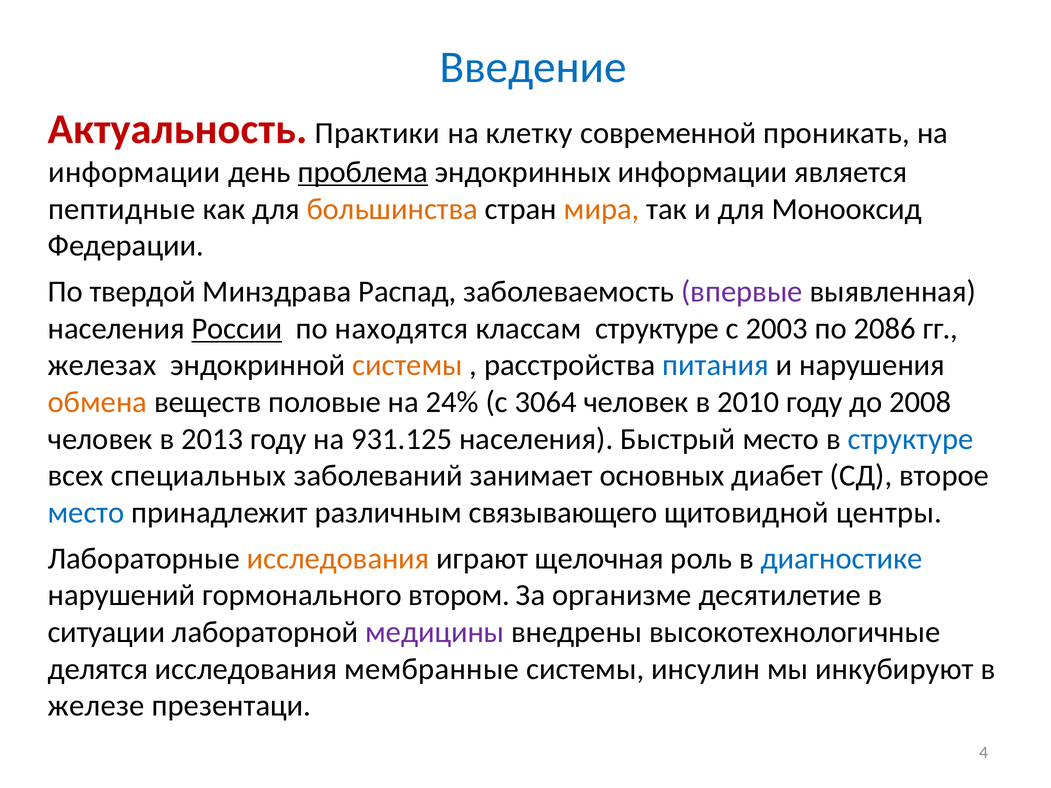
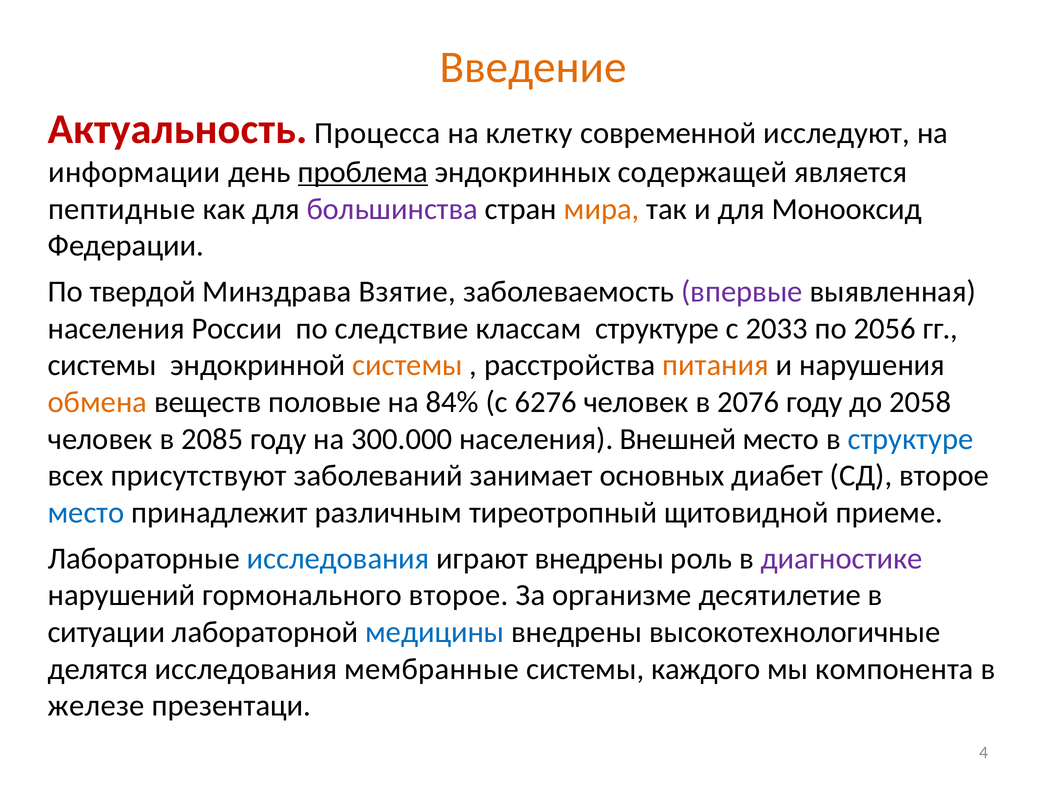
Введение colour: blue -> orange
Практики: Практики -> Процесса
проникать: проникать -> исследуют
эндокринных информации: информации -> содержащей
большинства colour: orange -> purple
Распад: Распад -> Взятие
России underline: present -> none
находятся: находятся -> следствие
2003: 2003 -> 2033
2086: 2086 -> 2056
железах at (102, 365): железах -> системы
питания colour: blue -> orange
24%: 24% -> 84%
3064: 3064 -> 6276
2010: 2010 -> 2076
2008: 2008 -> 2058
2013: 2013 -> 2085
931.125: 931.125 -> 300.000
Быстрый: Быстрый -> Внешней
специальных: специальных -> присутствуют
связывающего: связывающего -> тиреотропный
центры: центры -> приеме
исследования at (338, 559) colour: orange -> blue
играют щелочная: щелочная -> внедрены
диагностике colour: blue -> purple
гормонального втором: втором -> второе
медицины colour: purple -> blue
инсулин: инсулин -> каждого
инкубируют: инкубируют -> компонента
